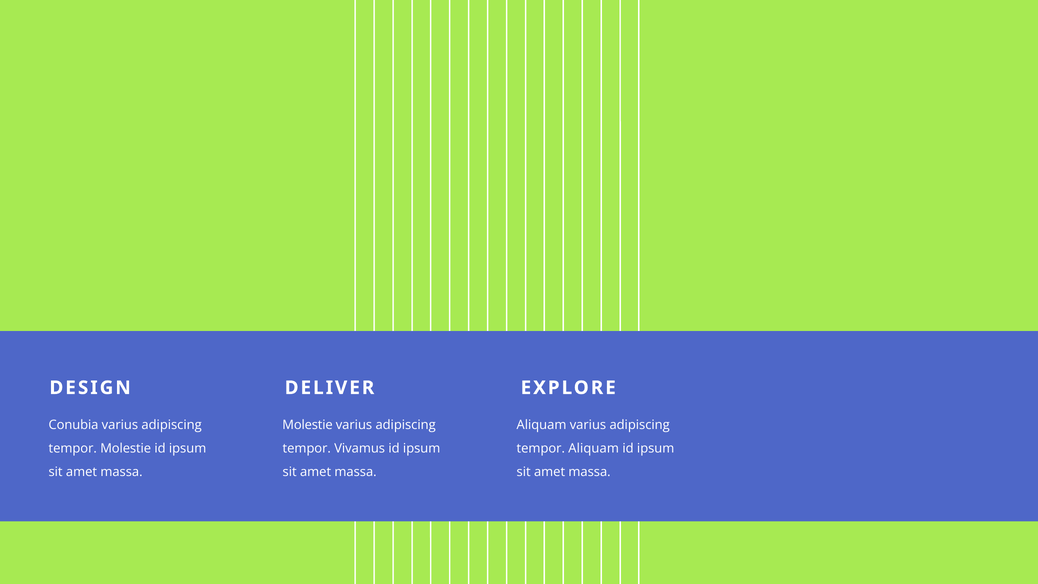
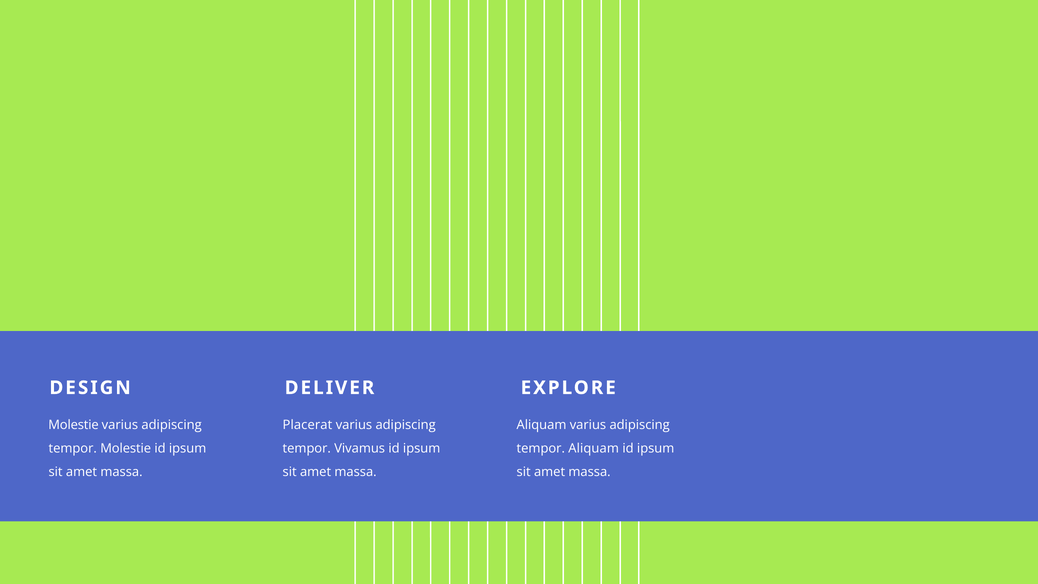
Conubia at (74, 425): Conubia -> Molestie
Molestie at (308, 425): Molestie -> Placerat
